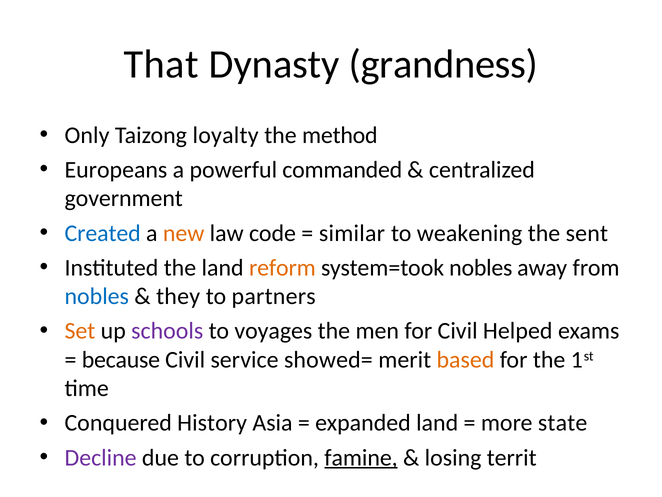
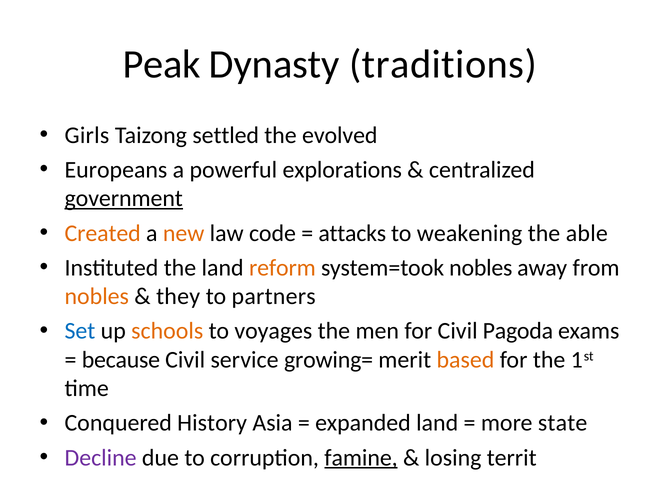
That: That -> Peak
grandness: grandness -> traditions
Only: Only -> Girls
loyalty: loyalty -> settled
method: method -> evolved
commanded: commanded -> explorations
government underline: none -> present
Created colour: blue -> orange
similar: similar -> attacks
sent: sent -> able
nobles at (97, 296) colour: blue -> orange
Set colour: orange -> blue
schools colour: purple -> orange
Helped: Helped -> Pagoda
showed=: showed= -> growing=
